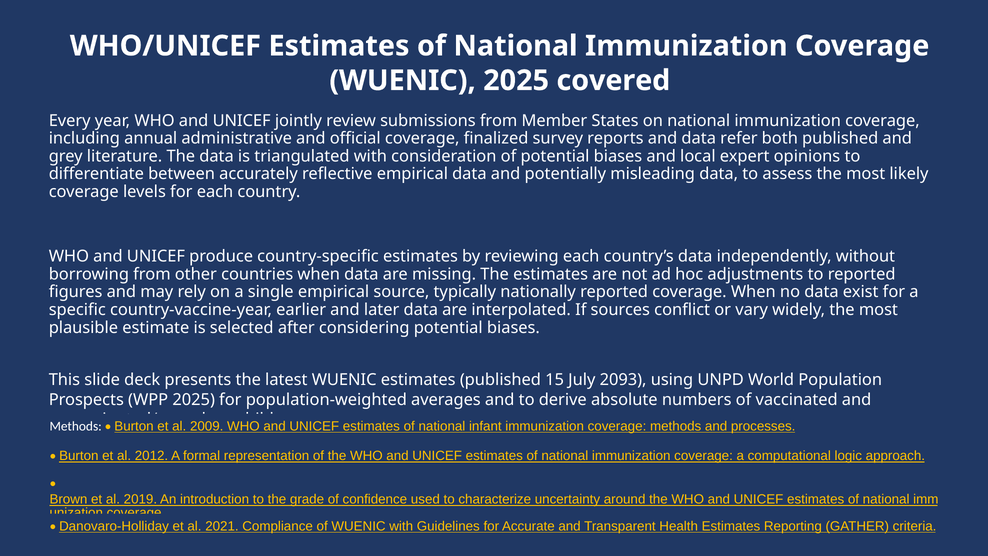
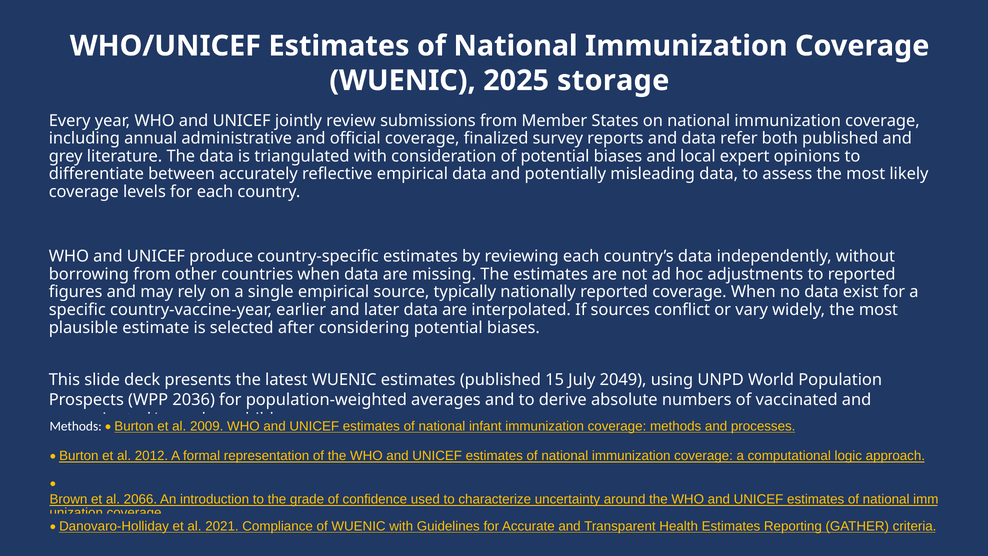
covered: covered -> storage
2093: 2093 -> 2049
WPP 2025: 2025 -> 2036
2019: 2019 -> 2066
